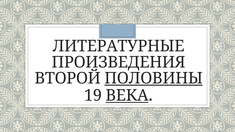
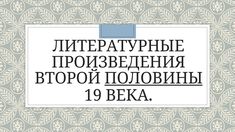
ВЕКА underline: present -> none
